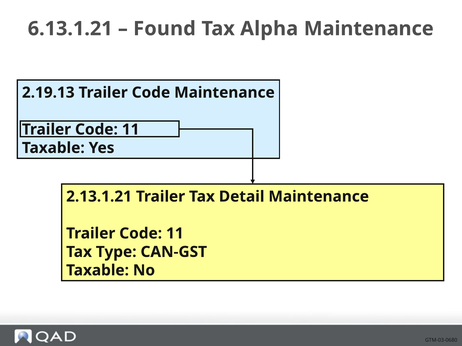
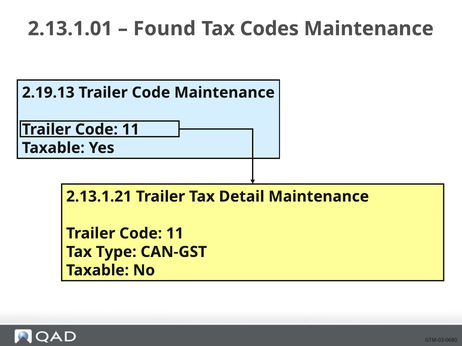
6.13.1.21: 6.13.1.21 -> 2.13.1.01
Alpha: Alpha -> Codes
